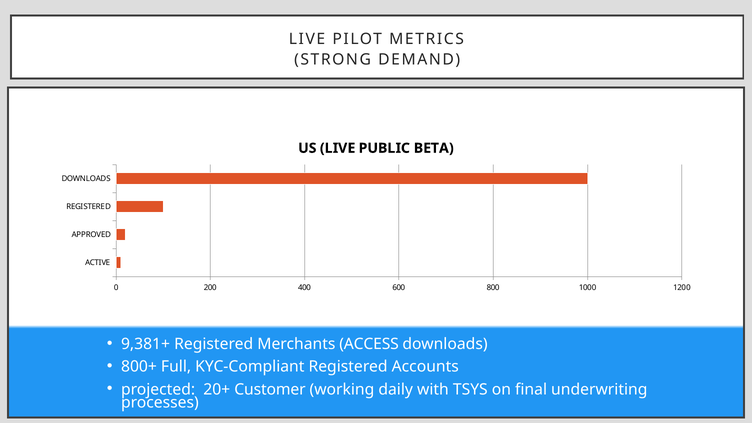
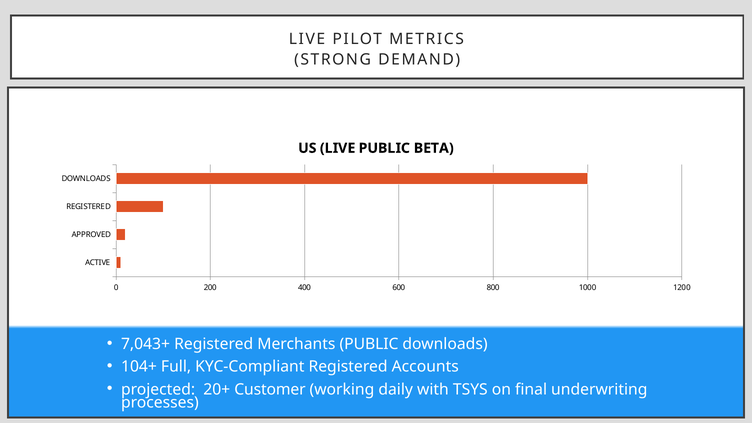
9,381+: 9,381+ -> 7,043+
Merchants ACCESS: ACCESS -> PUBLIC
800+: 800+ -> 104+
